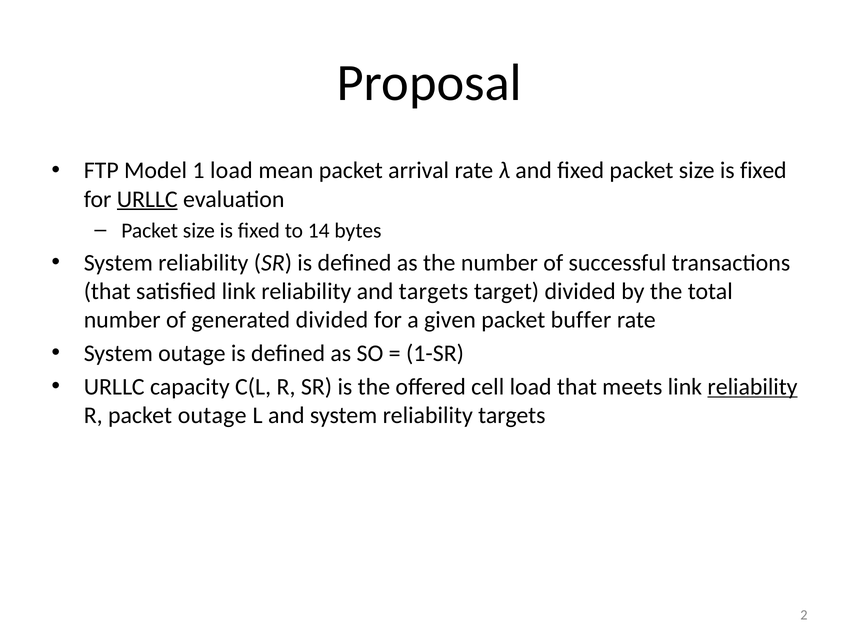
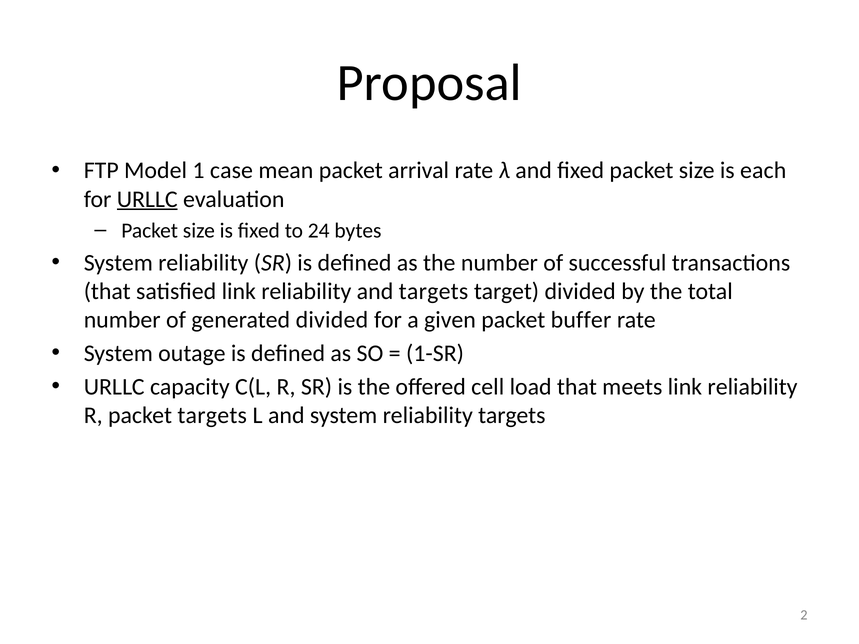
1 load: load -> case
fixed at (763, 171): fixed -> each
14: 14 -> 24
reliability at (753, 387) underline: present -> none
packet outage: outage -> targets
